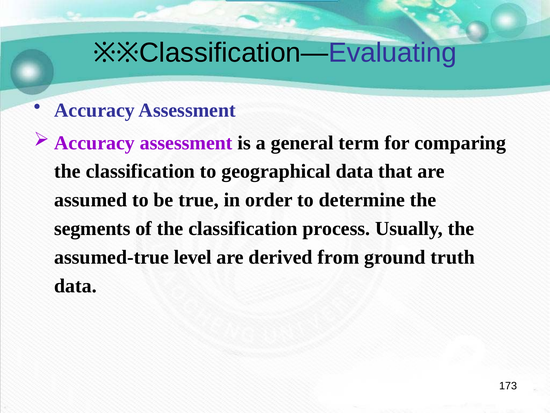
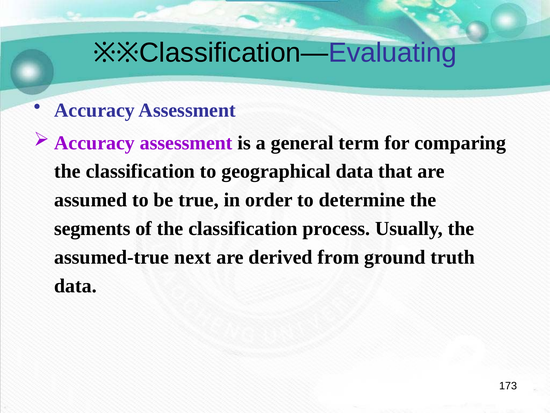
level: level -> next
